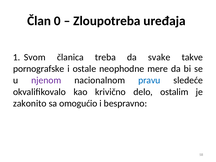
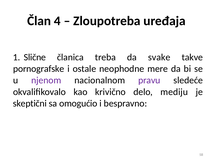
0: 0 -> 4
Svom: Svom -> Slične
pravu colour: blue -> purple
ostalim: ostalim -> mediju
zakonito: zakonito -> skeptični
